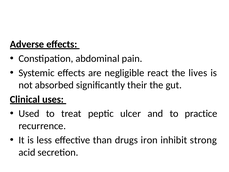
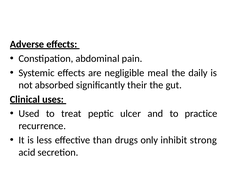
react: react -> meal
lives: lives -> daily
iron: iron -> only
